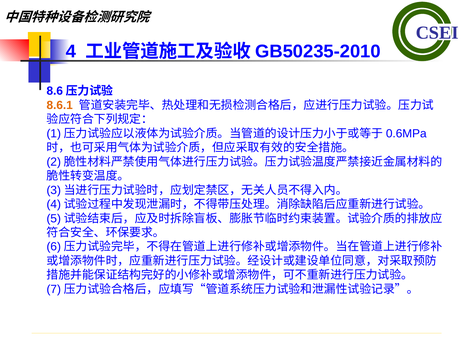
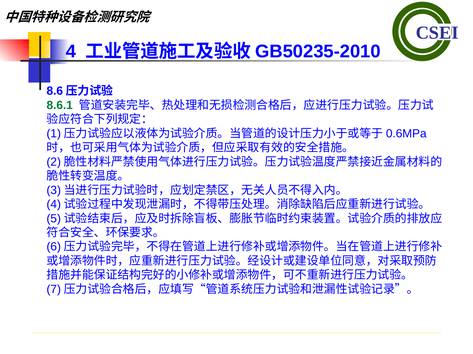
8.6.1 colour: orange -> green
